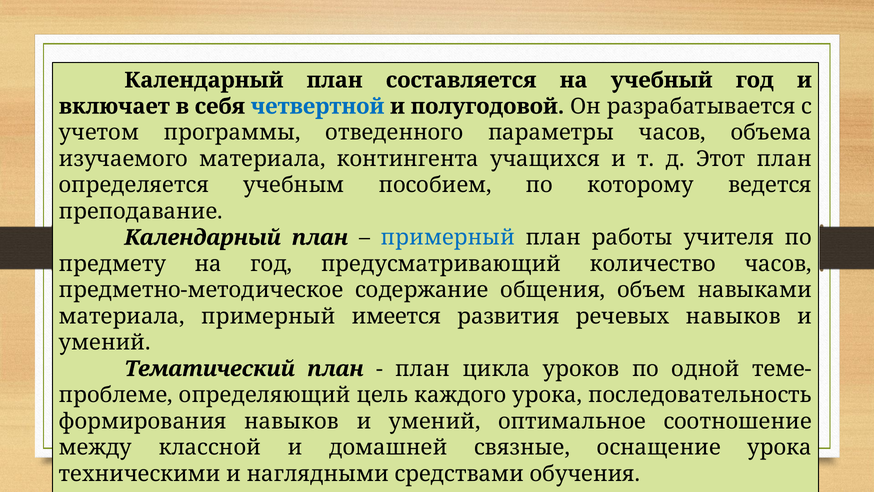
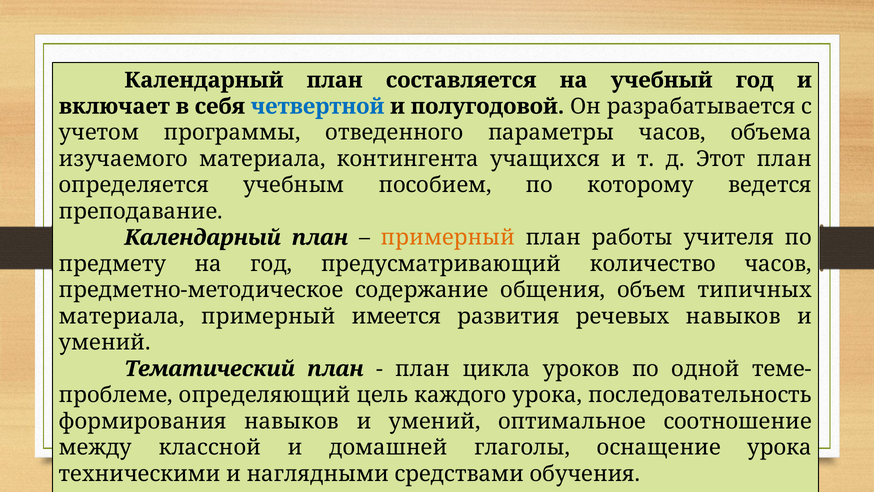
примерный at (448, 237) colour: blue -> orange
навыками: навыками -> типичных
связные: связные -> глаголы
